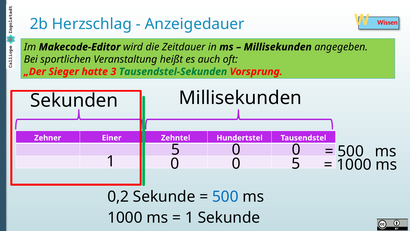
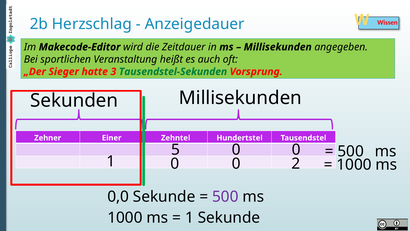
0 5: 5 -> 2
0,2: 0,2 -> 0,0
500 at (225, 196) colour: blue -> purple
